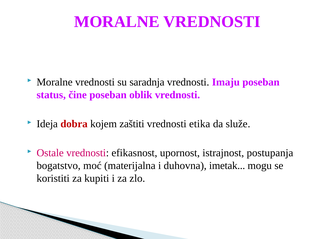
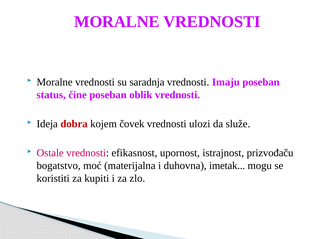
zaštiti: zaštiti -> čovek
etika: etika -> ulozi
postupanja: postupanja -> prizvođaču
